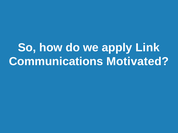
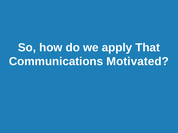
Link: Link -> That
